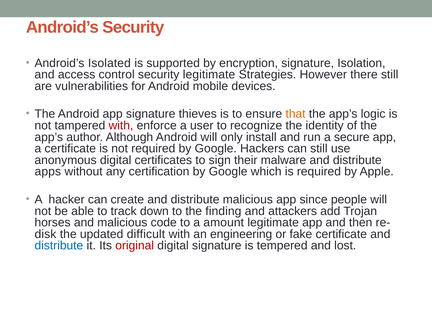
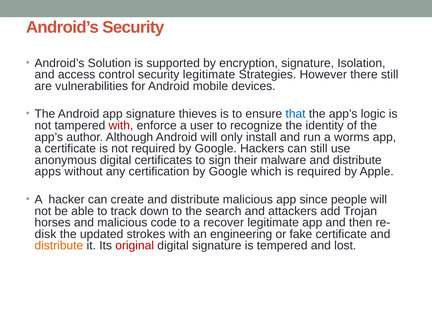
Isolated: Isolated -> Solution
that colour: orange -> blue
secure: secure -> worms
finding: finding -> search
amount: amount -> recover
difficult: difficult -> strokes
distribute at (59, 246) colour: blue -> orange
